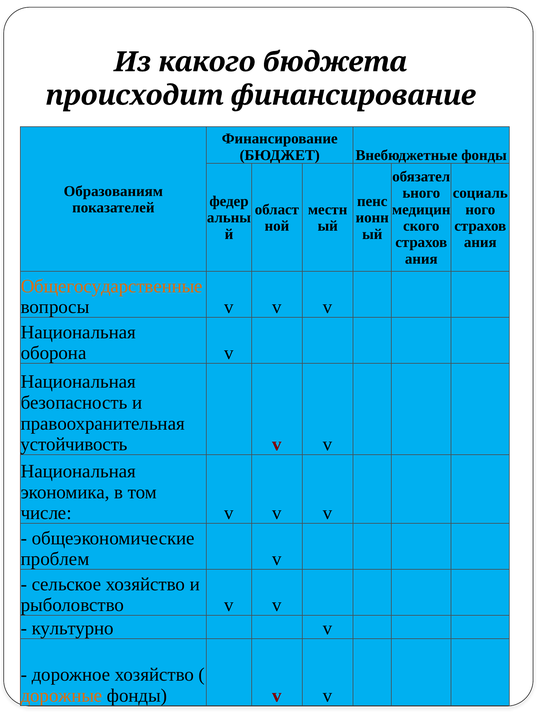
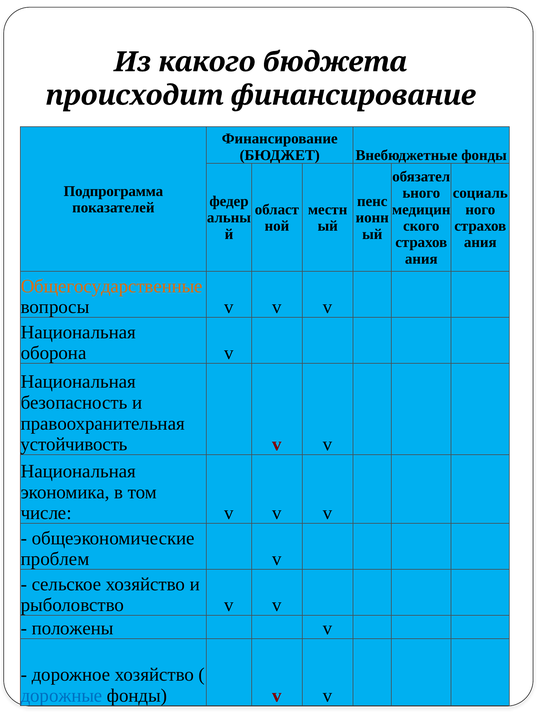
Образованиям: Образованиям -> Подпрограмма
культурно: культурно -> положены
дорожные colour: orange -> blue
